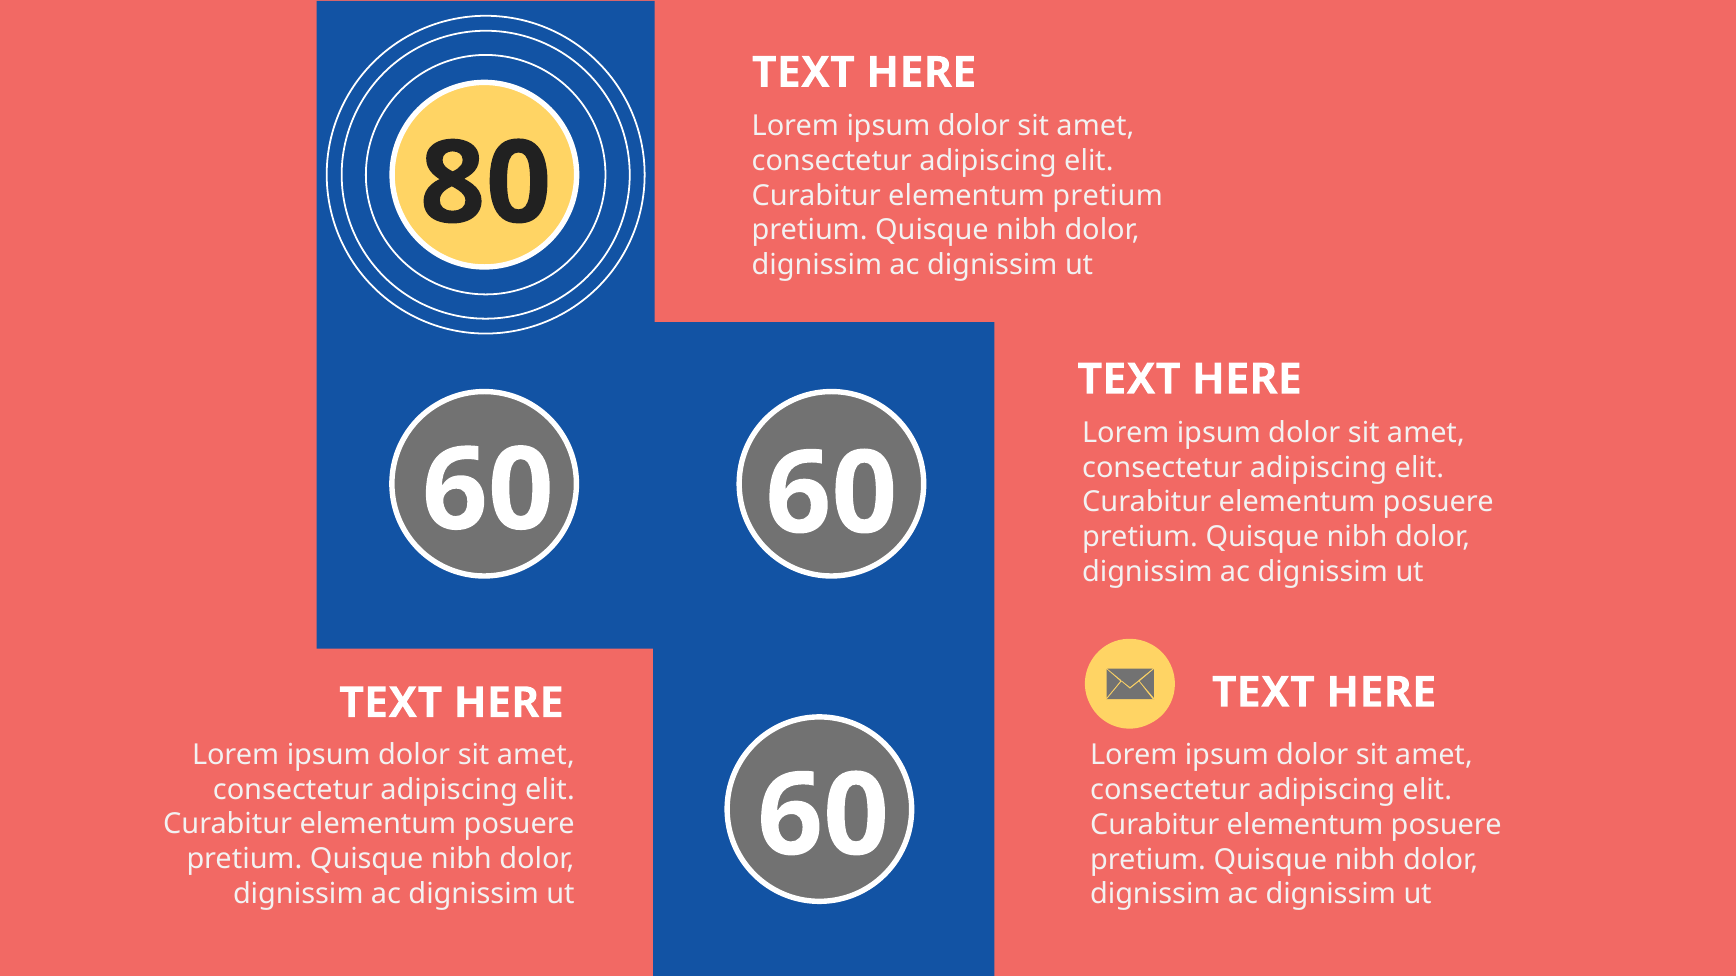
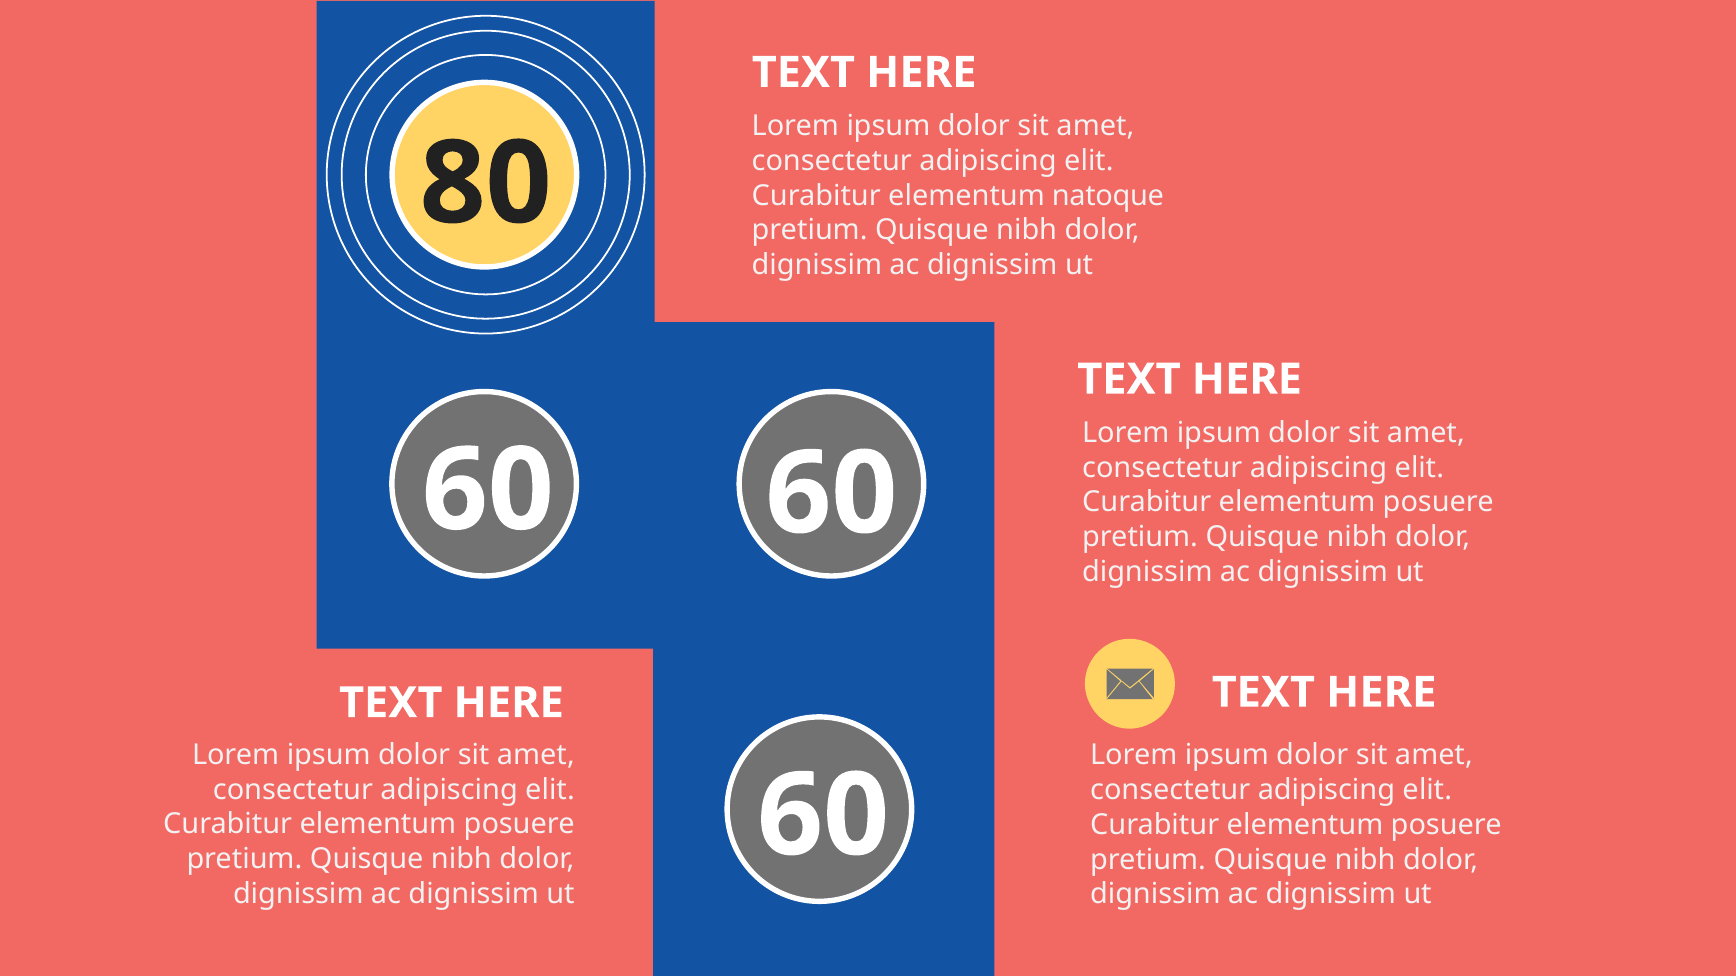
elementum pretium: pretium -> natoque
